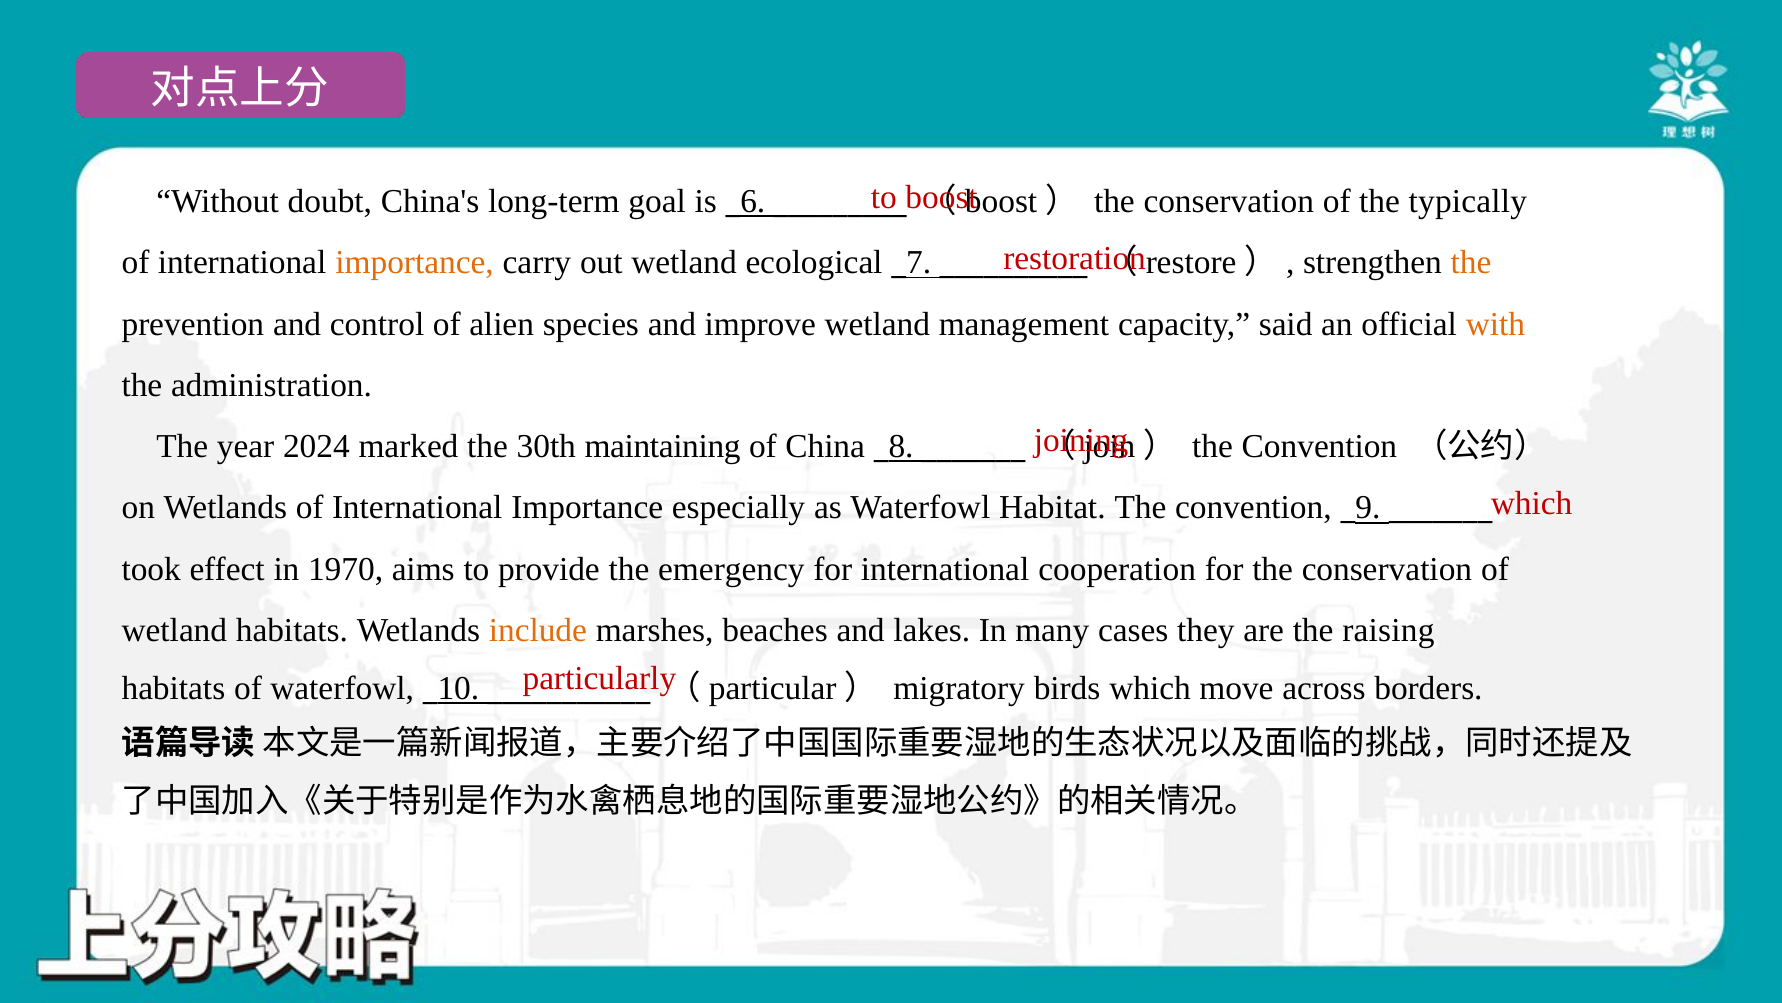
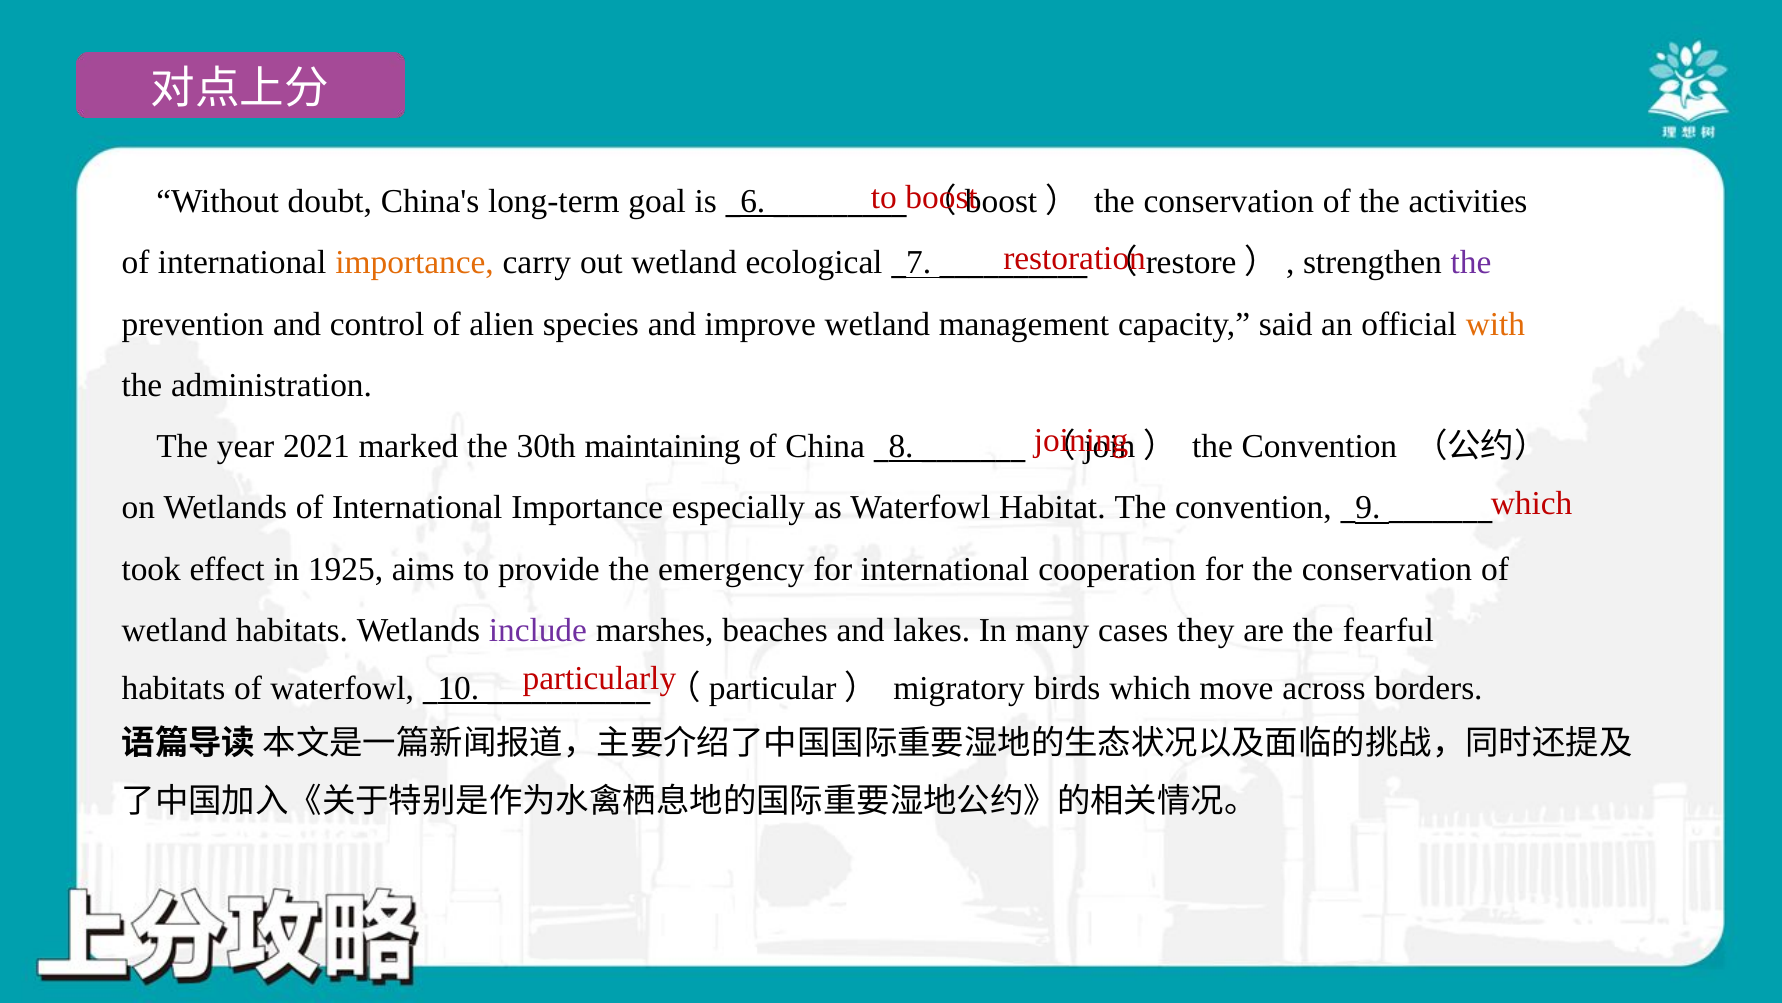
typically: typically -> activities
the at (1471, 263) colour: orange -> purple
2024: 2024 -> 2021
1970: 1970 -> 1925
include colour: orange -> purple
raising: raising -> fearful
